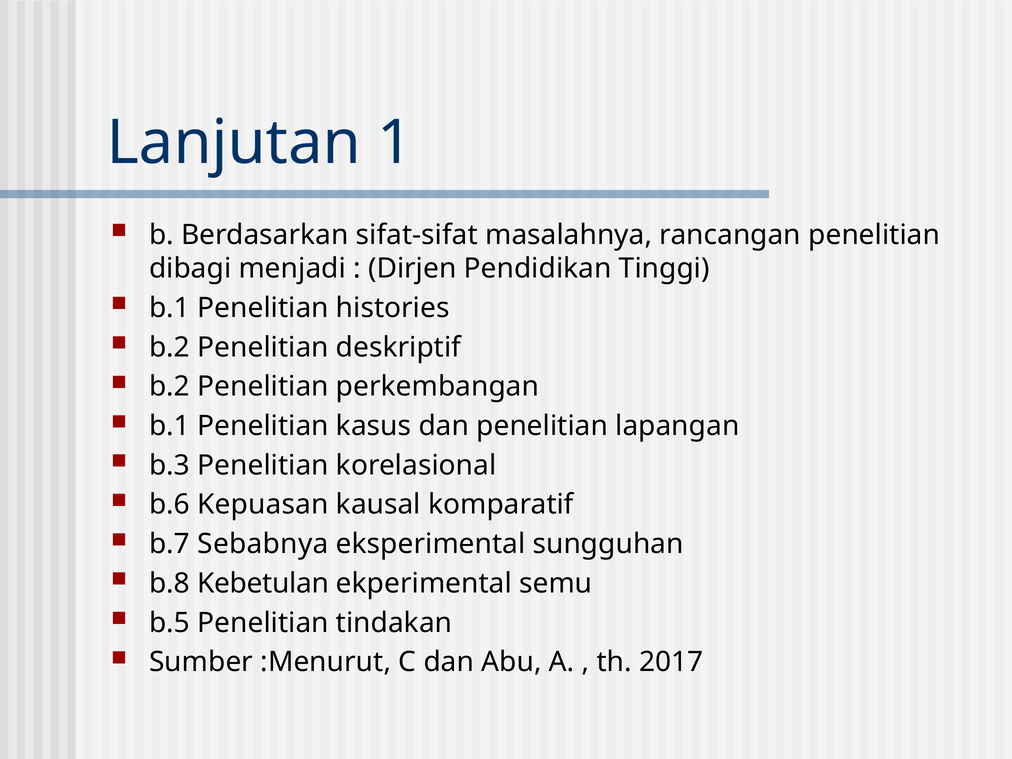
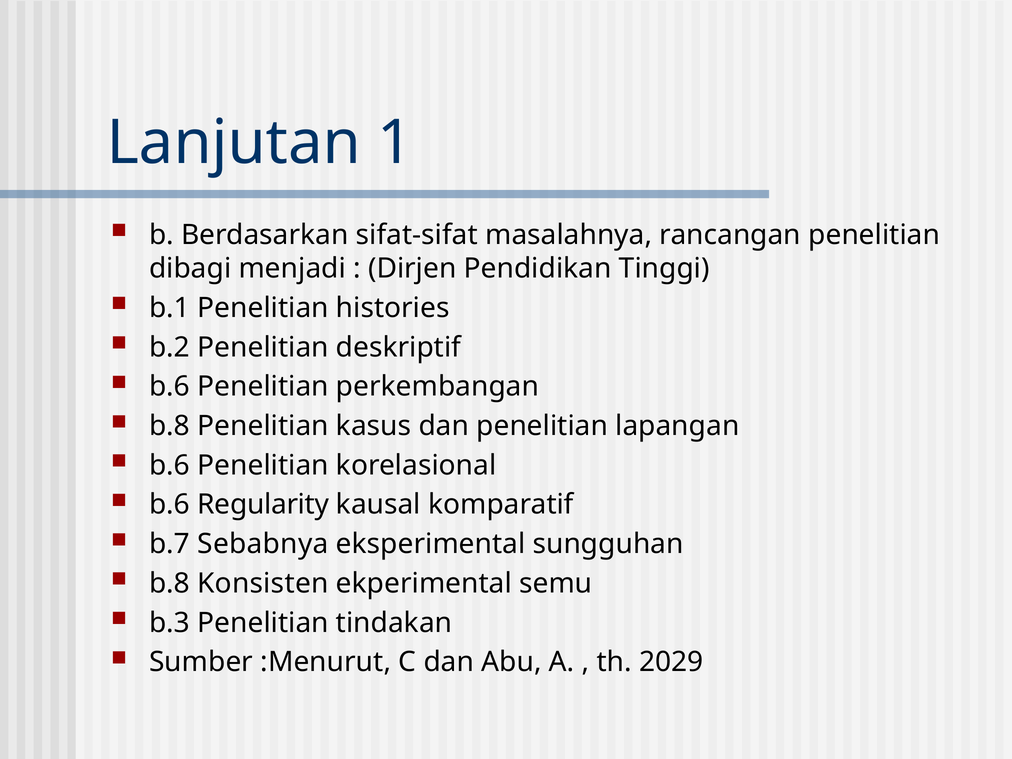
b.2 at (170, 387): b.2 -> b.6
b.1 at (170, 426): b.1 -> b.8
b.3 at (170, 465): b.3 -> b.6
Kepuasan: Kepuasan -> Regularity
Kebetulan: Kebetulan -> Konsisten
b.5: b.5 -> b.3
2017: 2017 -> 2029
